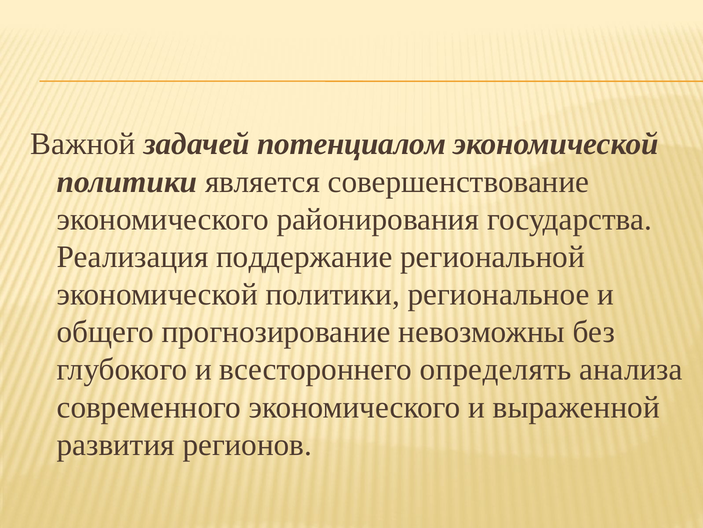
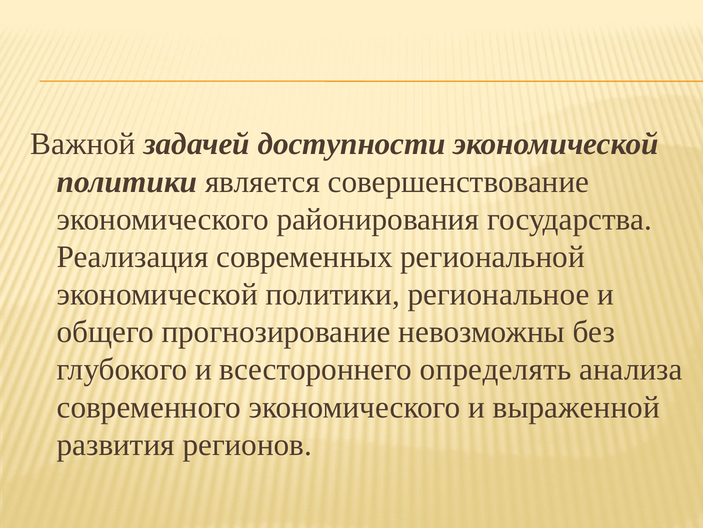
потенциалом: потенциалом -> доступности
поддержание: поддержание -> современных
